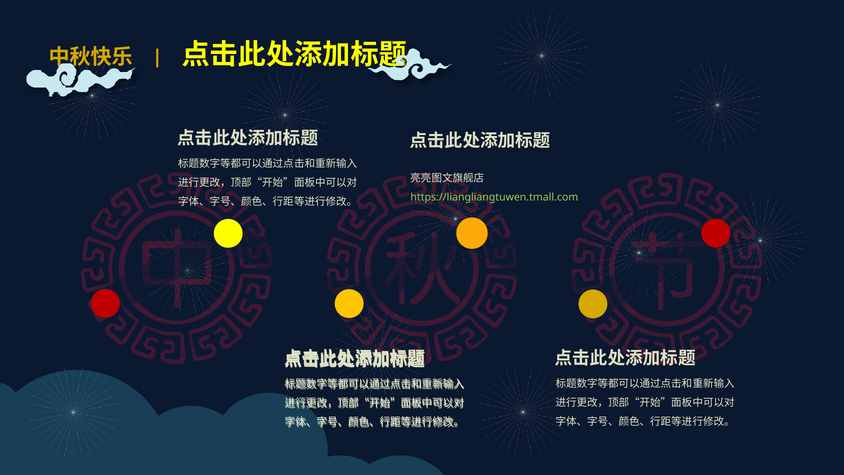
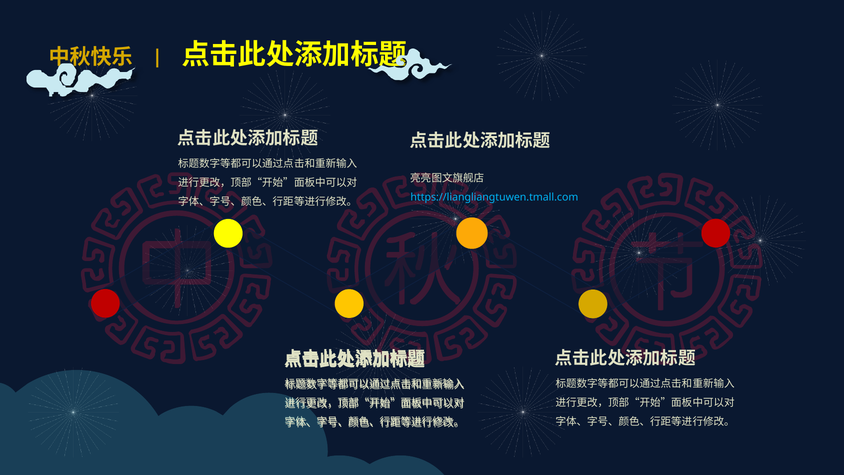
https://liangliangtuwen.tmall.com colour: light green -> light blue
